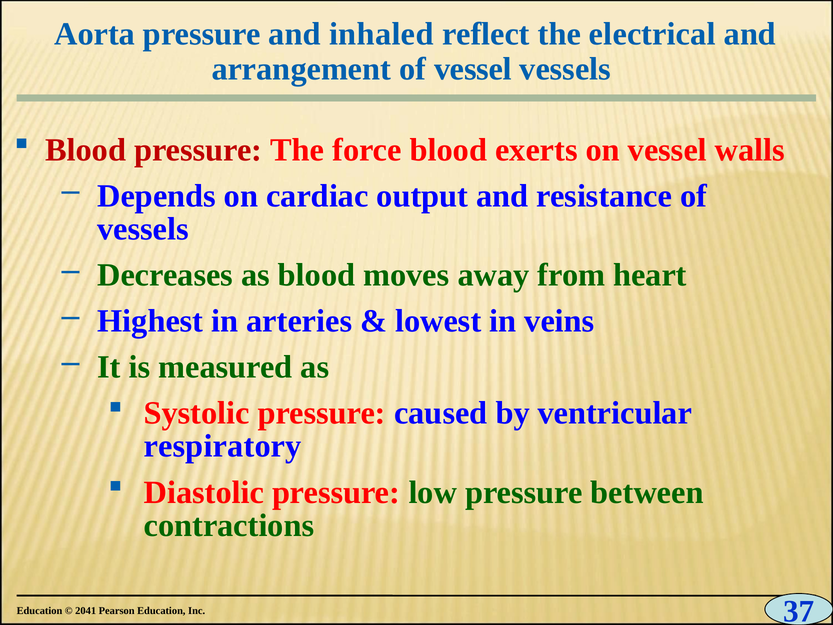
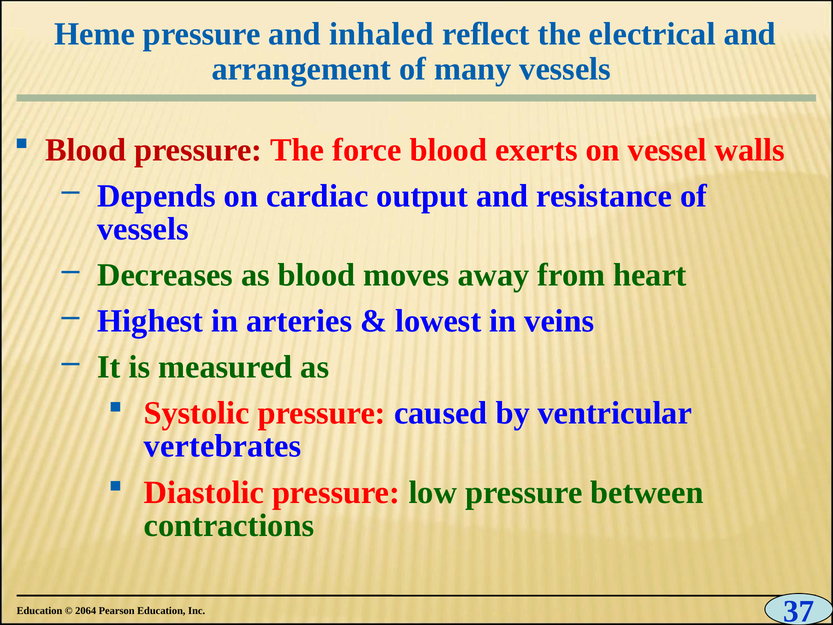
Aorta: Aorta -> Heme
of vessel: vessel -> many
respiratory: respiratory -> vertebrates
2041: 2041 -> 2064
